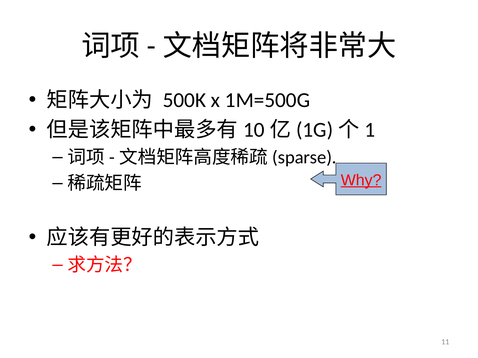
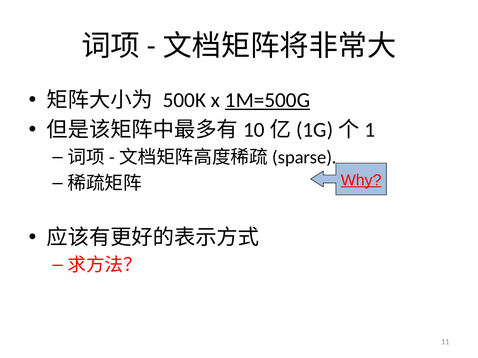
1M=500G underline: none -> present
